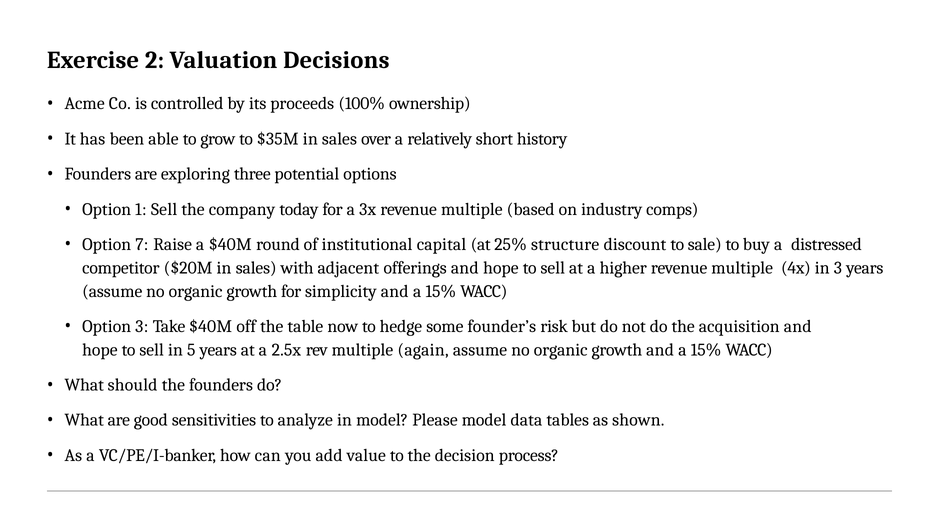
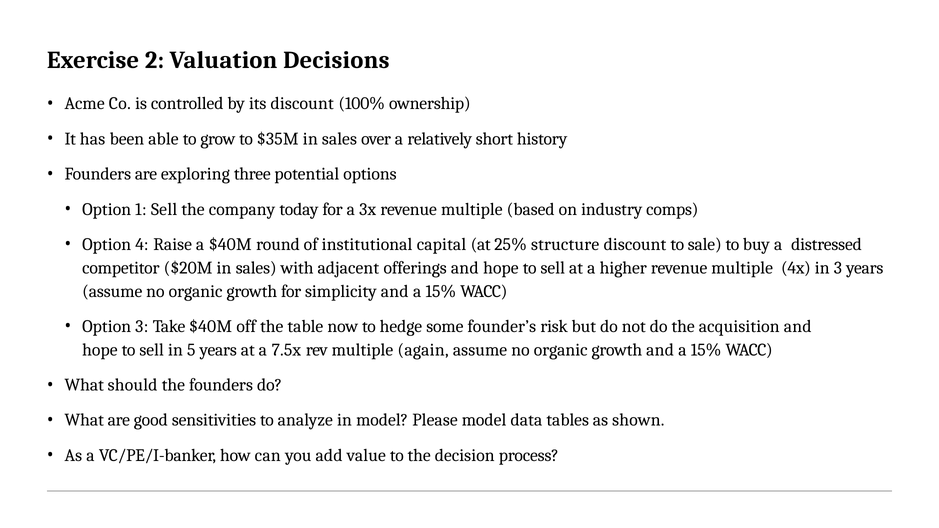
its proceeds: proceeds -> discount
7: 7 -> 4
2.5x: 2.5x -> 7.5x
